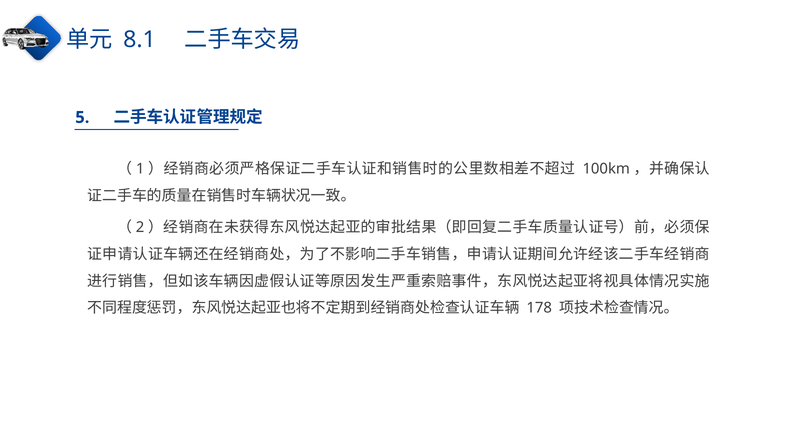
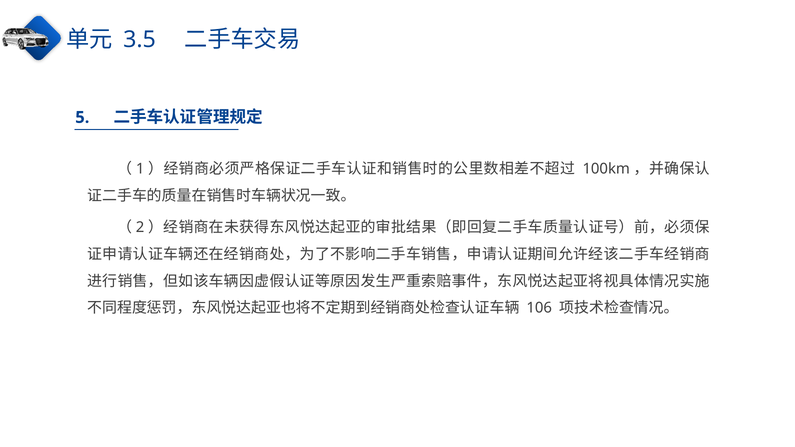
8.1: 8.1 -> 3.5
178: 178 -> 106
